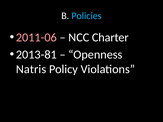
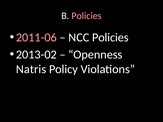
Policies at (87, 16) colour: light blue -> pink
NCC Charter: Charter -> Policies
2013-81: 2013-81 -> 2013-02
